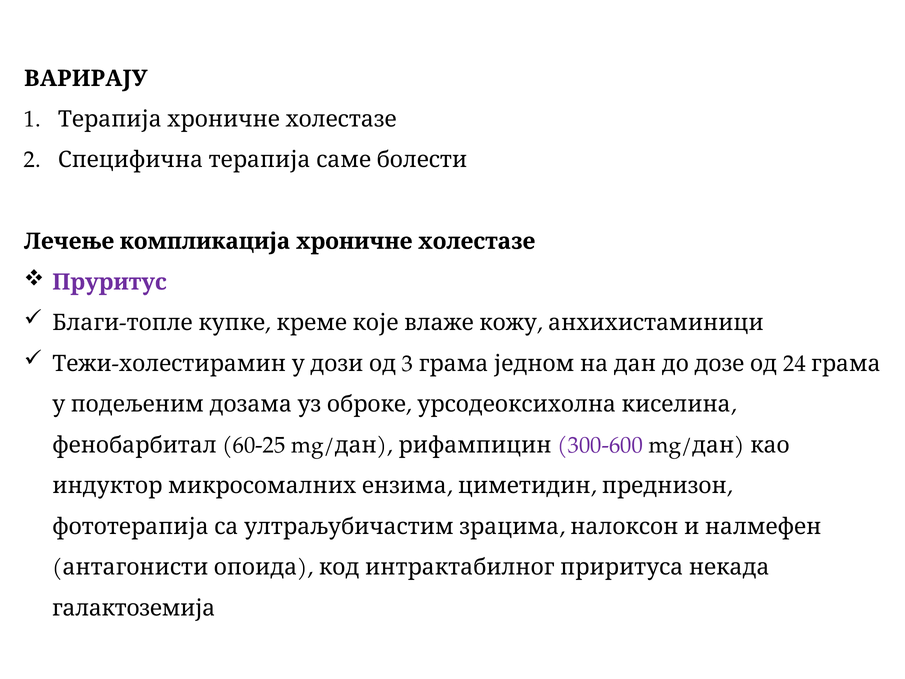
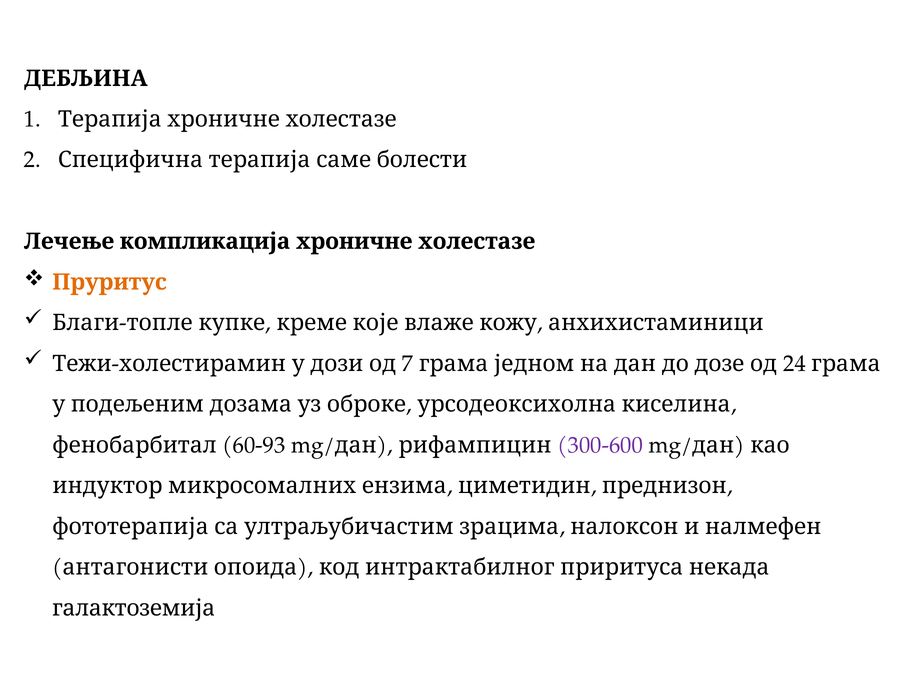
ВАРИРАЈУ: ВАРИРАЈУ -> ДЕБЉИНА
Пруритус colour: purple -> orange
3: 3 -> 7
60-25: 60-25 -> 60-93
